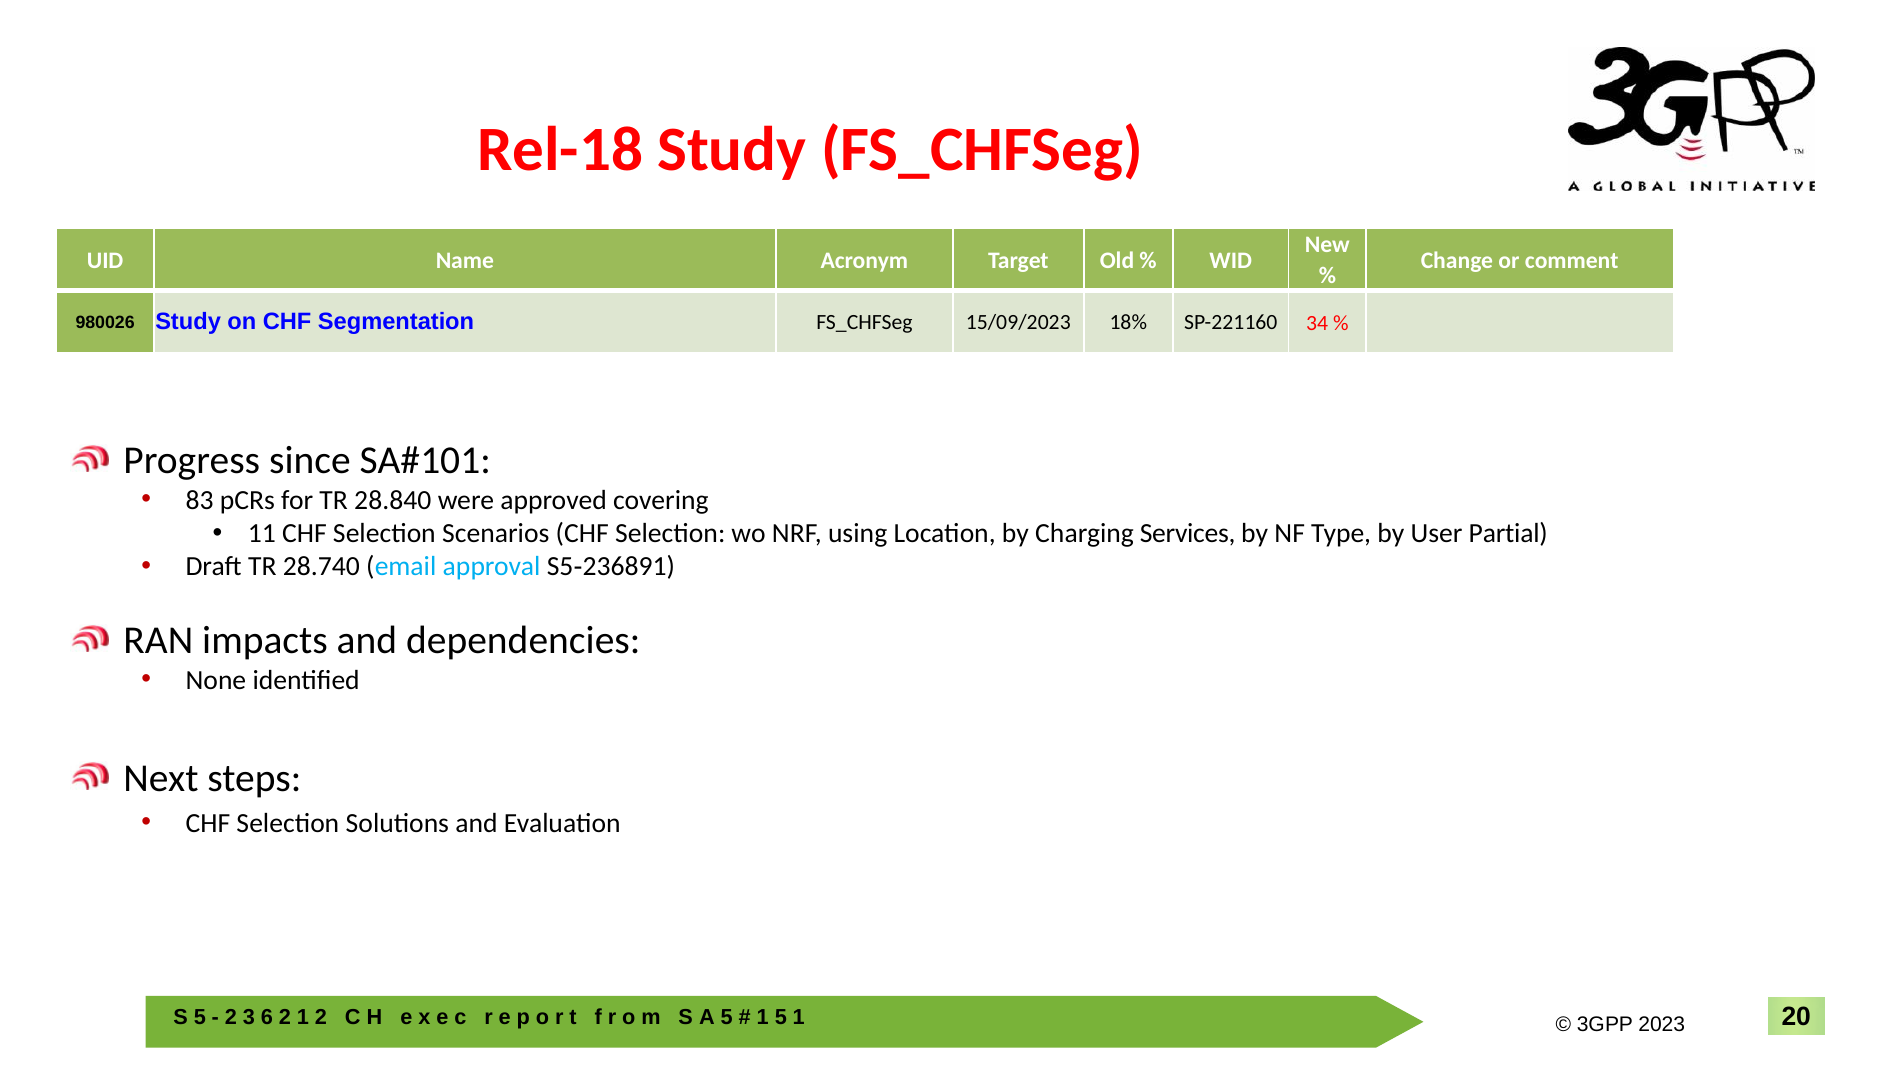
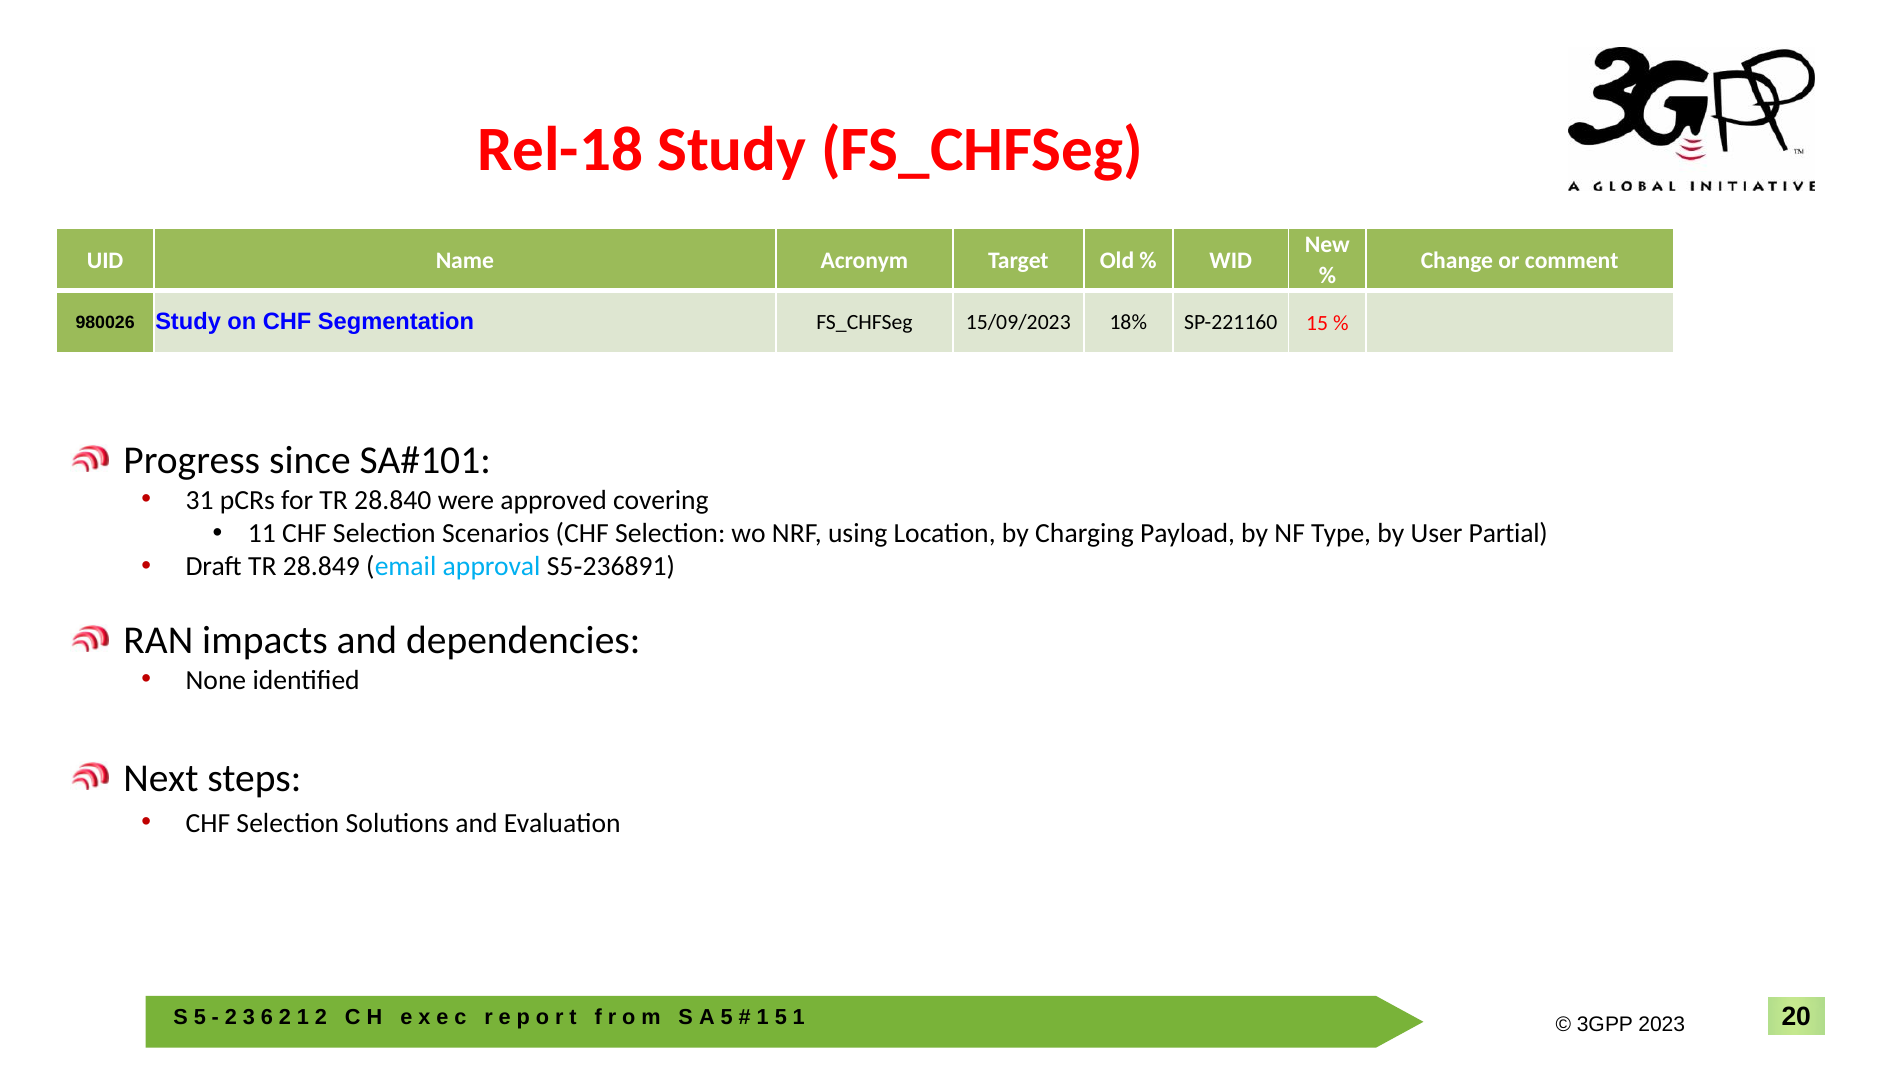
34: 34 -> 15
83: 83 -> 31
Services: Services -> Payload
28.740: 28.740 -> 28.849
